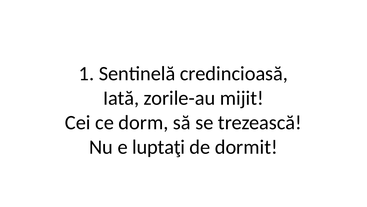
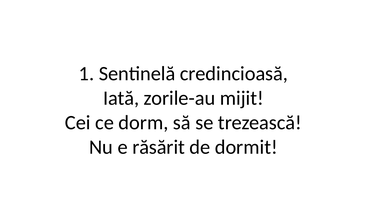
luptaţi: luptaţi -> răsărit
